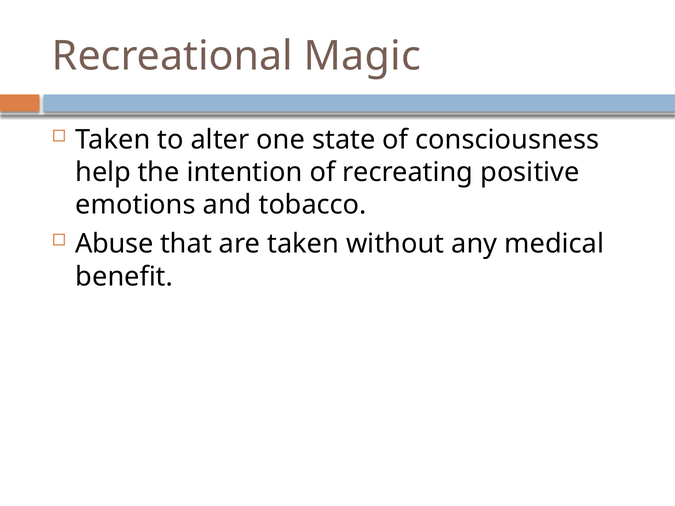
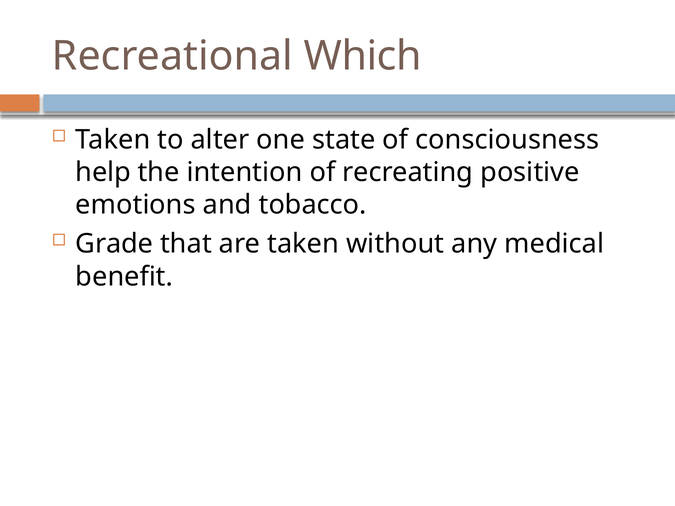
Magic: Magic -> Which
Abuse: Abuse -> Grade
